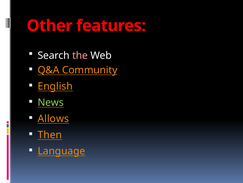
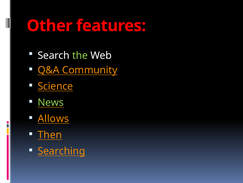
the colour: pink -> light green
English: English -> Science
Language: Language -> Searching
